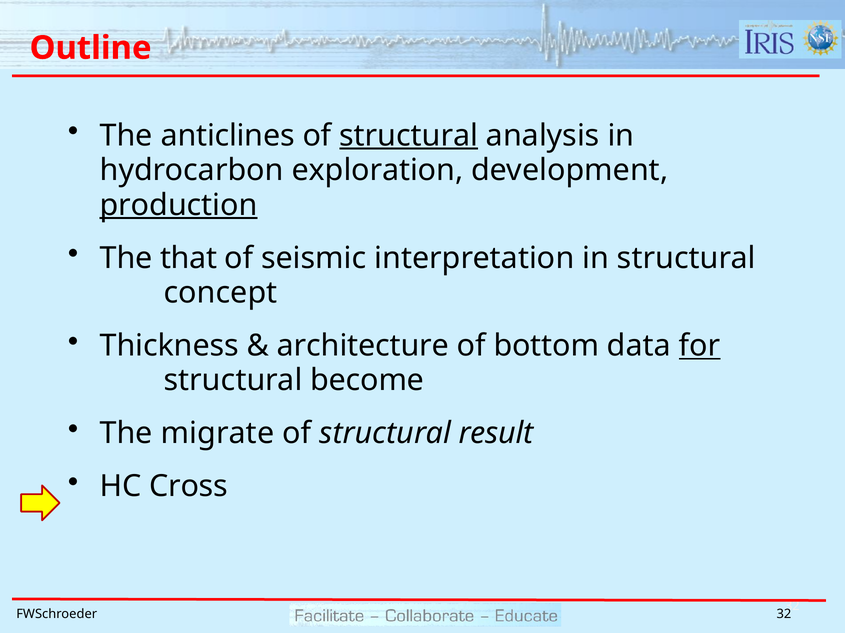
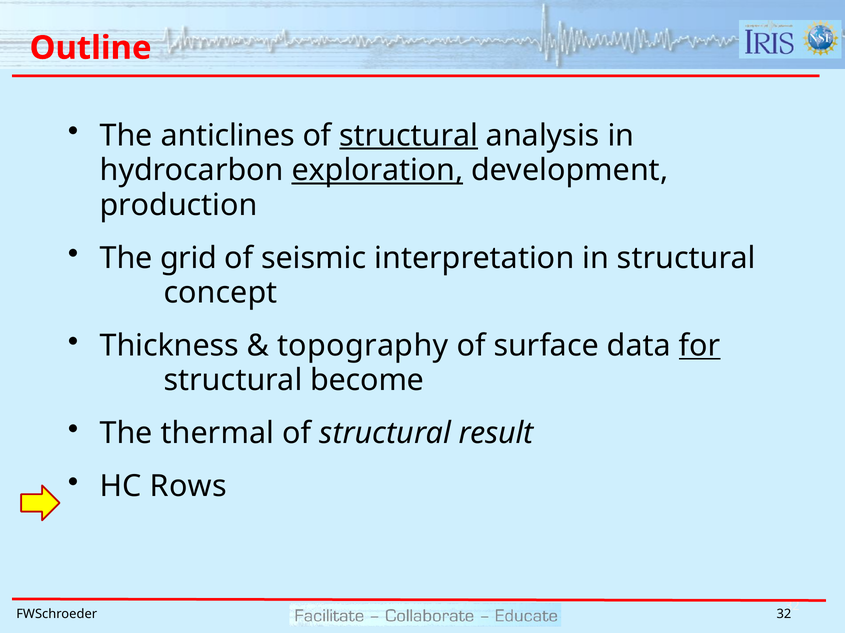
exploration underline: none -> present
production underline: present -> none
that: that -> grid
architecture: architecture -> topography
bottom: bottom -> surface
migrate: migrate -> thermal
Cross: Cross -> Rows
